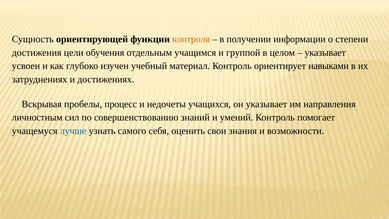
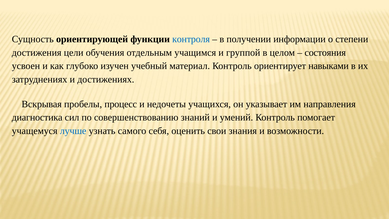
контроля colour: orange -> blue
указывает at (325, 53): указывает -> состояния
личностным: личностным -> диагностика
